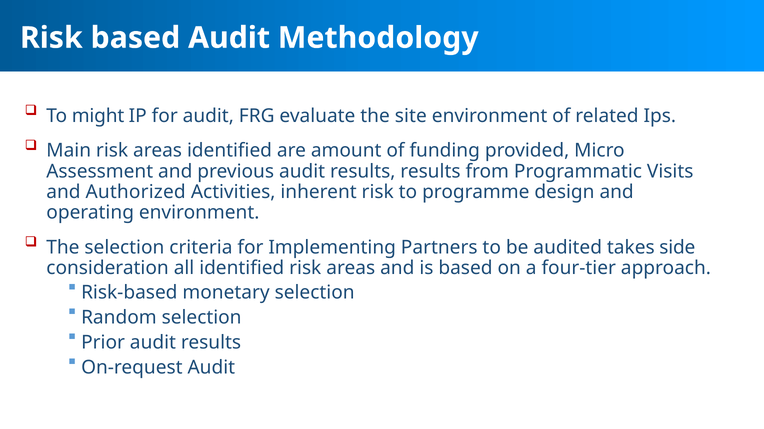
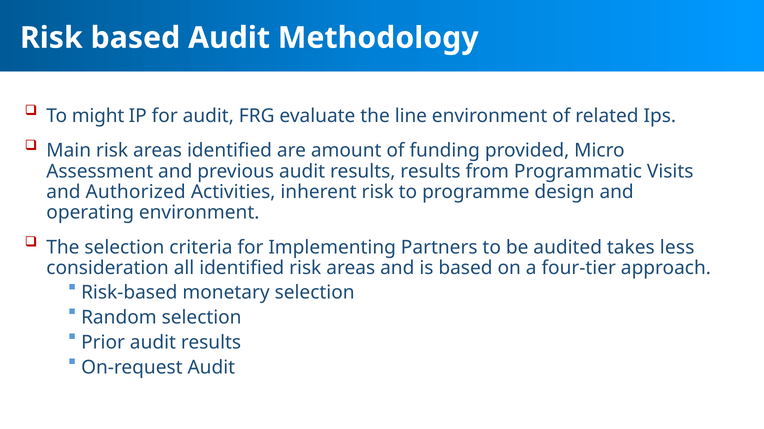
site: site -> line
side: side -> less
